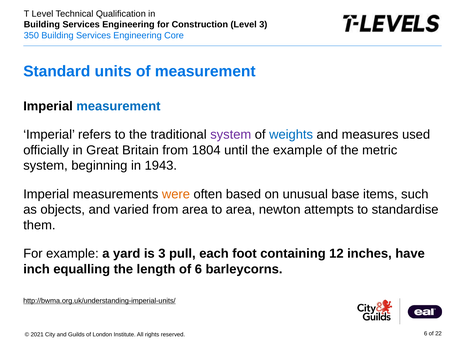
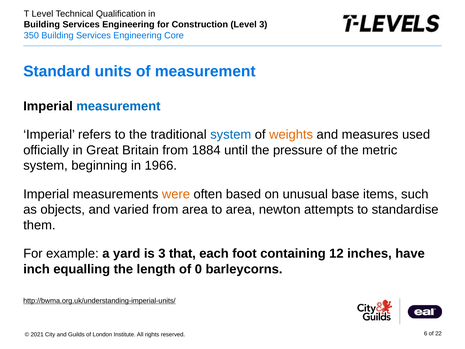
system at (231, 135) colour: purple -> blue
weights colour: blue -> orange
1804: 1804 -> 1884
the example: example -> pressure
1943: 1943 -> 1966
pull: pull -> that
of 6: 6 -> 0
